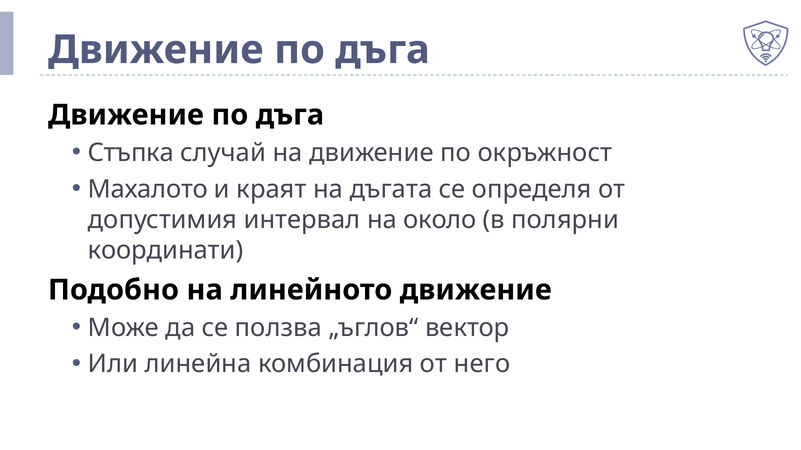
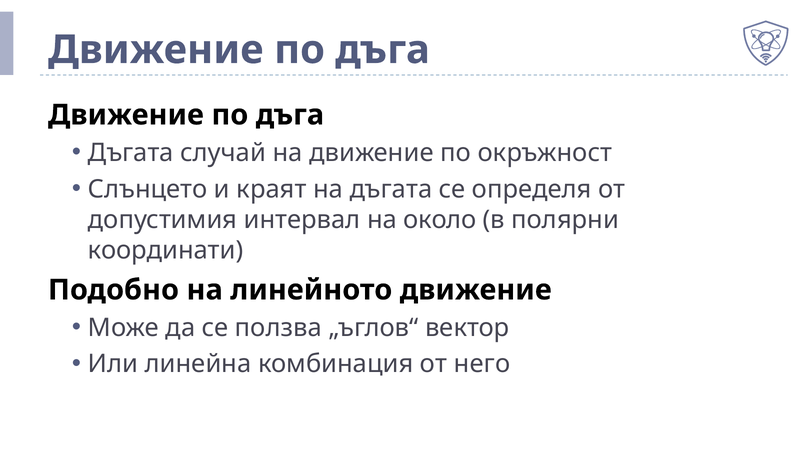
Стъпка at (131, 153): Стъпка -> Дъгата
Махалото: Махалото -> Слънцето
